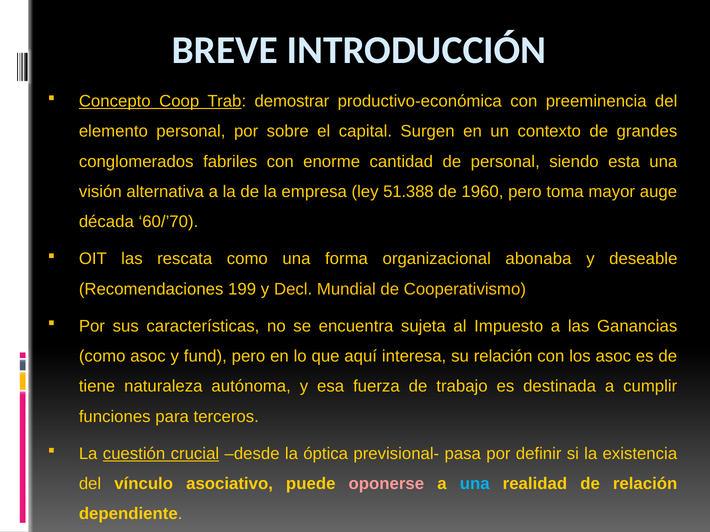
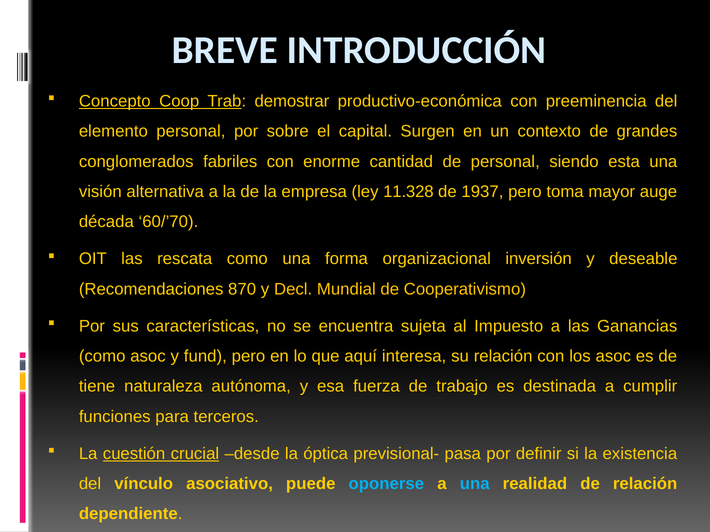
51.388: 51.388 -> 11.328
1960: 1960 -> 1937
abonaba: abonaba -> inversión
199: 199 -> 870
oponerse colour: pink -> light blue
